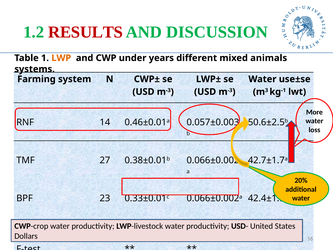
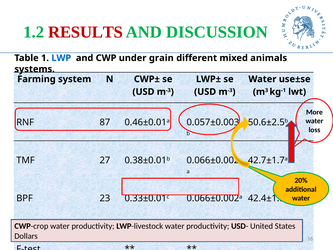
LWP colour: orange -> blue
years: years -> grain
14: 14 -> 87
